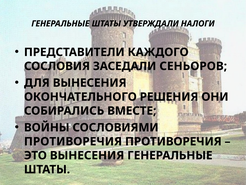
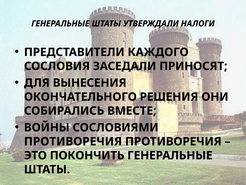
СЕНЬОРОВ: СЕНЬОРОВ -> ПРИНОСЯТ
ЭТО ВЫНЕСЕНИЯ: ВЫНЕСЕНИЯ -> ПОКОНЧИТЬ
